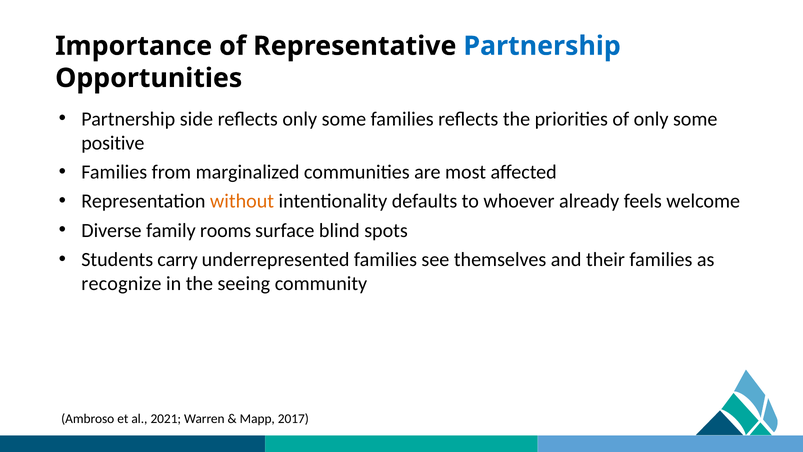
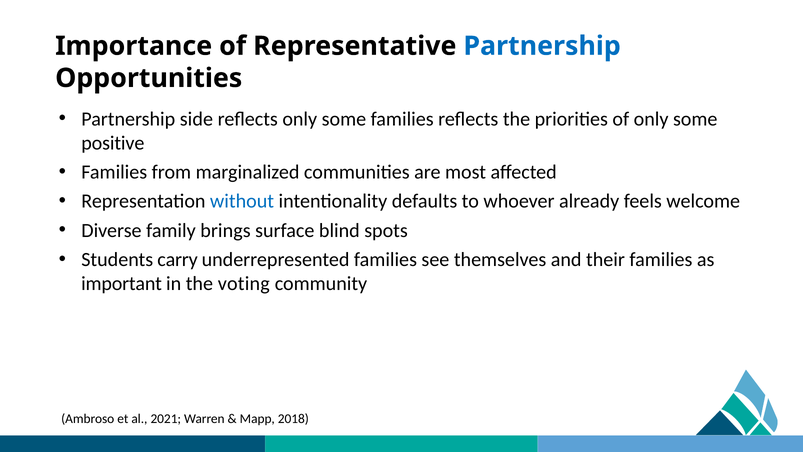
without colour: orange -> blue
rooms: rooms -> brings
recognize: recognize -> important
seeing: seeing -> voting
2017: 2017 -> 2018
